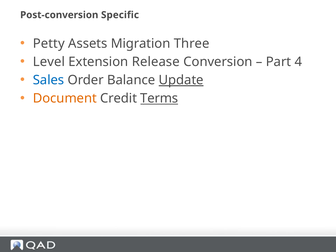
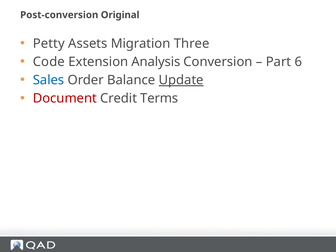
Specific: Specific -> Original
Level: Level -> Code
Release: Release -> Analysis
4: 4 -> 6
Document colour: orange -> red
Terms underline: present -> none
